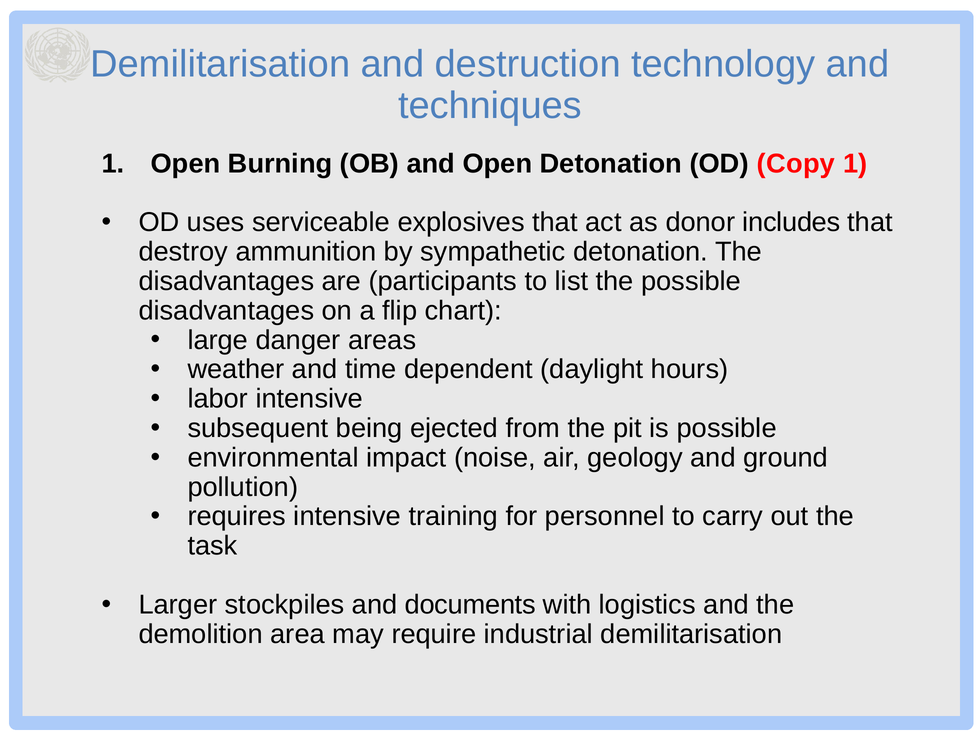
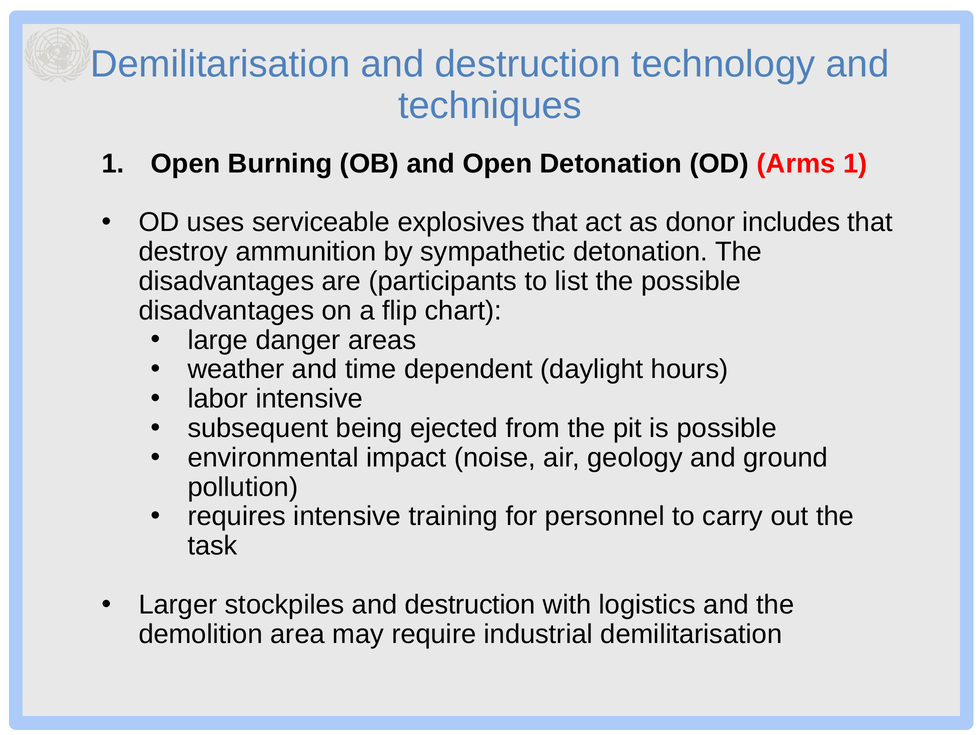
Copy: Copy -> Arms
stockpiles and documents: documents -> destruction
